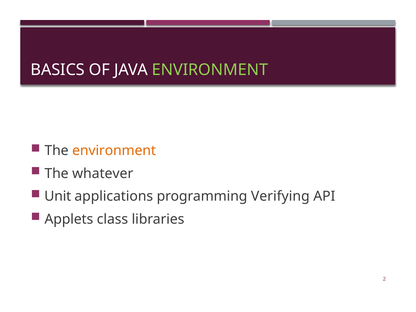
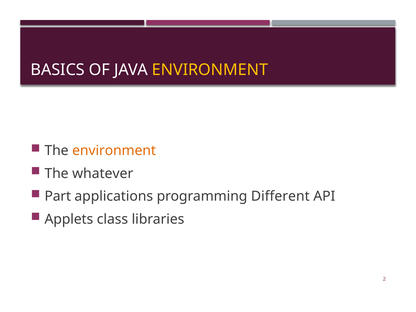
ENVIRONMENT at (210, 70) colour: light green -> yellow
Unit: Unit -> Part
Verifying: Verifying -> Different
